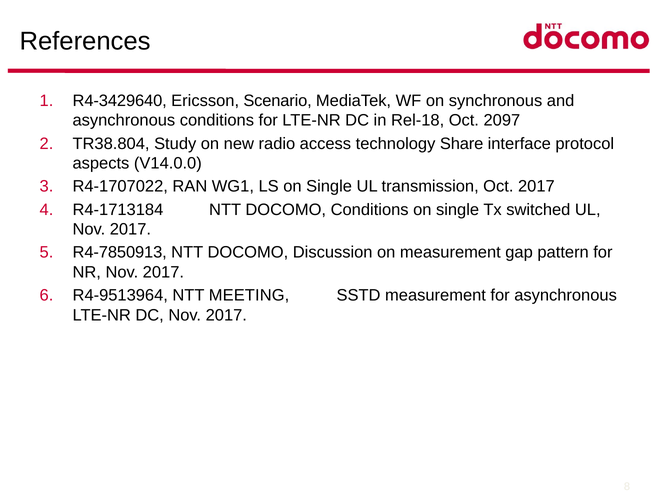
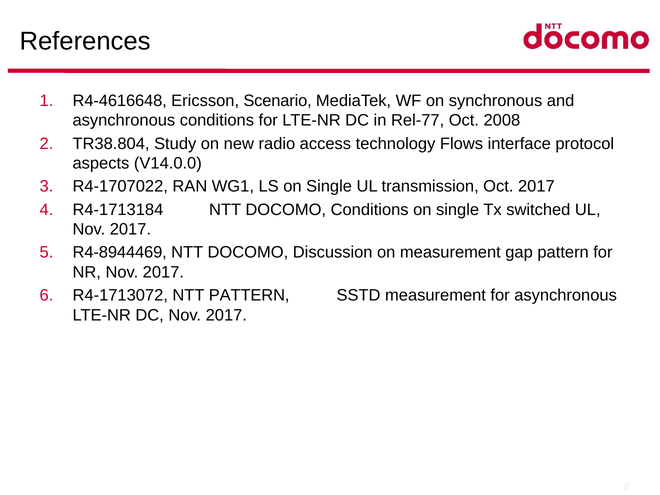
R4-3429640: R4-3429640 -> R4-4616648
Rel-18: Rel-18 -> Rel-77
2097: 2097 -> 2008
Share: Share -> Flows
R4-7850913: R4-7850913 -> R4-8944469
R4-9513964: R4-9513964 -> R4-1713072
NTT MEETING: MEETING -> PATTERN
